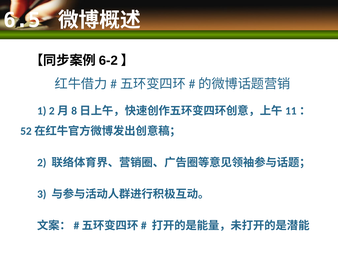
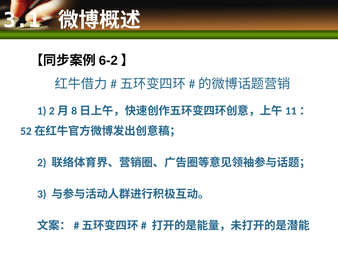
6.5: 6.5 -> 3.1
